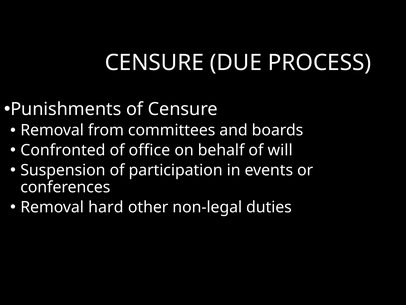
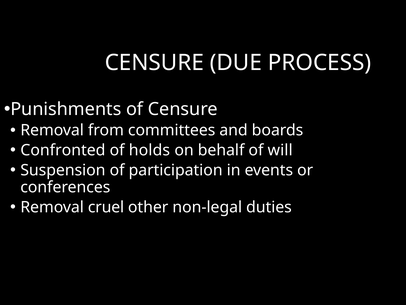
office: office -> holds
hard: hard -> cruel
